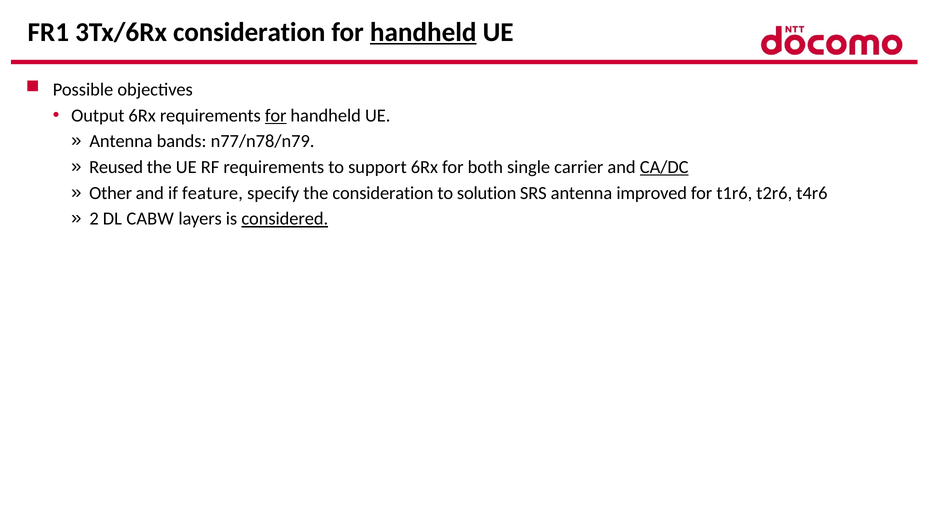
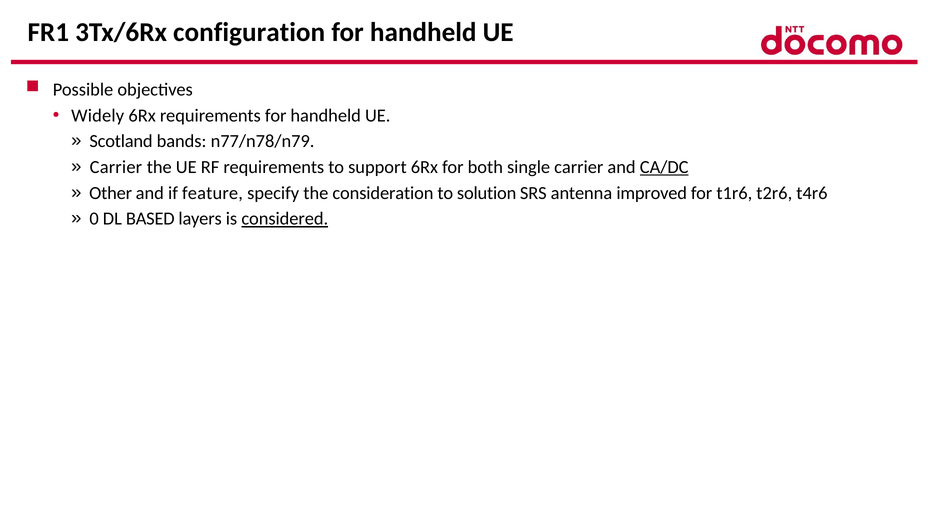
3Tx/6Rx consideration: consideration -> configuration
handheld at (423, 32) underline: present -> none
Output: Output -> Widely
for at (276, 116) underline: present -> none
Antenna at (121, 141): Antenna -> Scotland
Reused at (116, 167): Reused -> Carrier
2: 2 -> 0
CABW: CABW -> BASED
